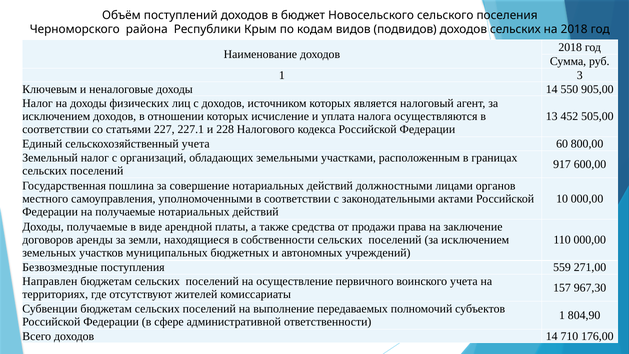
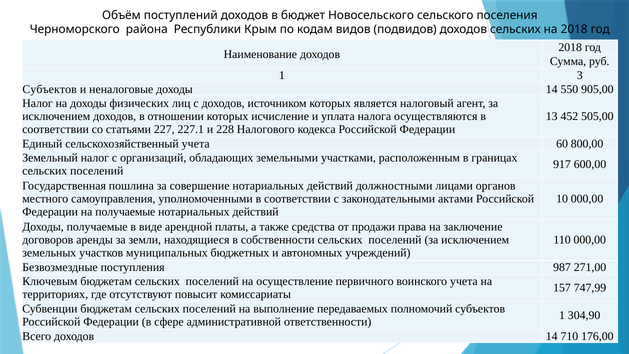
Ключевым at (50, 89): Ключевым -> Субъектов
559: 559 -> 987
Направлен: Направлен -> Ключевым
967,30: 967,30 -> 747,99
жителей: жителей -> повысит
804,90: 804,90 -> 304,90
